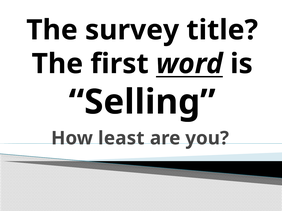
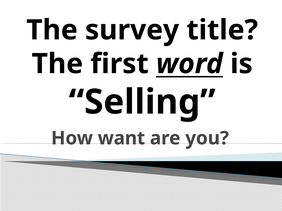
least: least -> want
